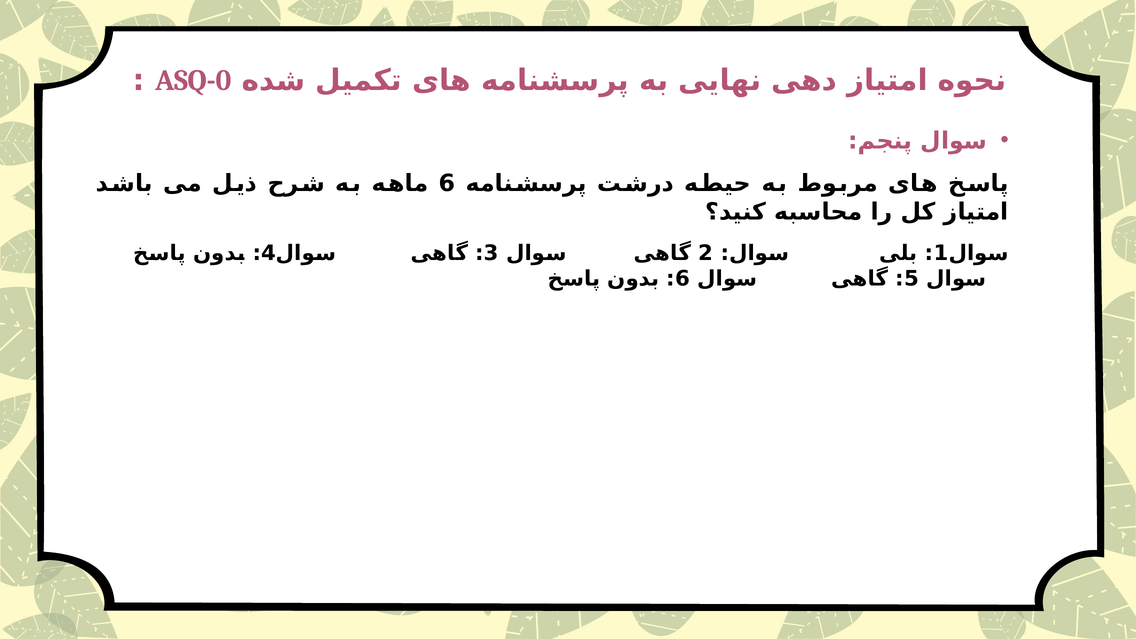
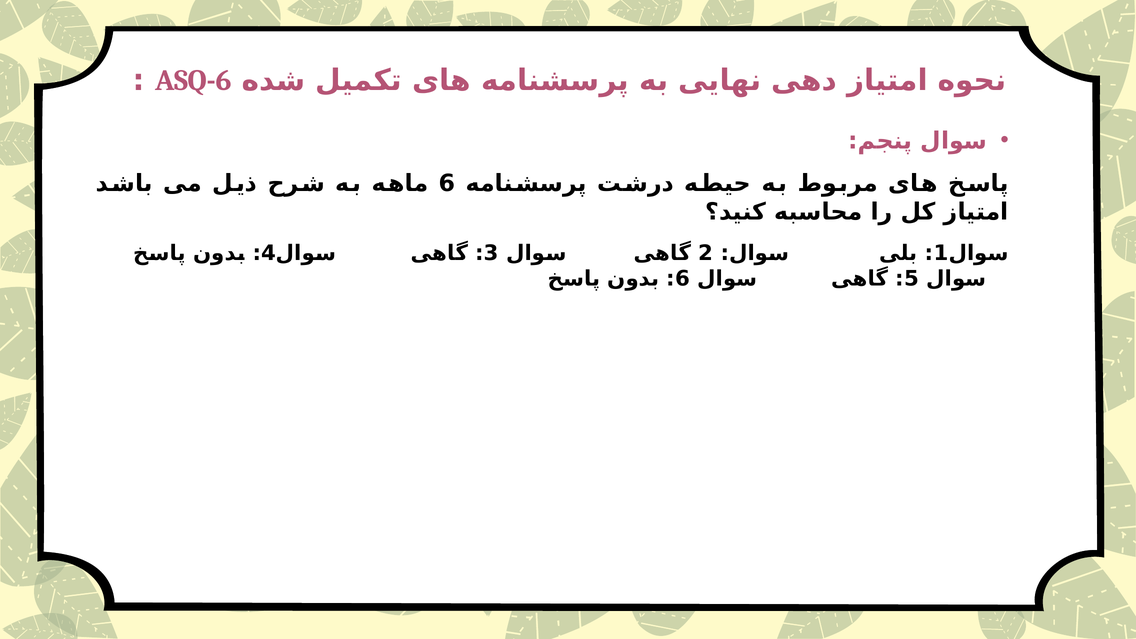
ASQ-0: ASQ-0 -> ASQ-6
